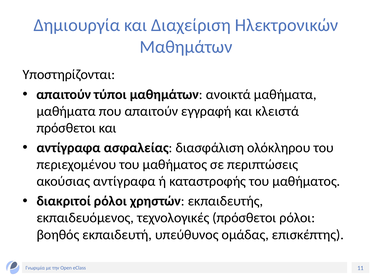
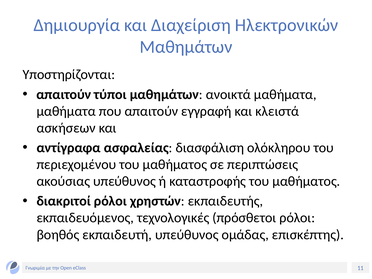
πρόσθετοι at (66, 128): πρόσθετοι -> ασκήσεων
ακούσιας αντίγραφα: αντίγραφα -> υπεύθυνος
